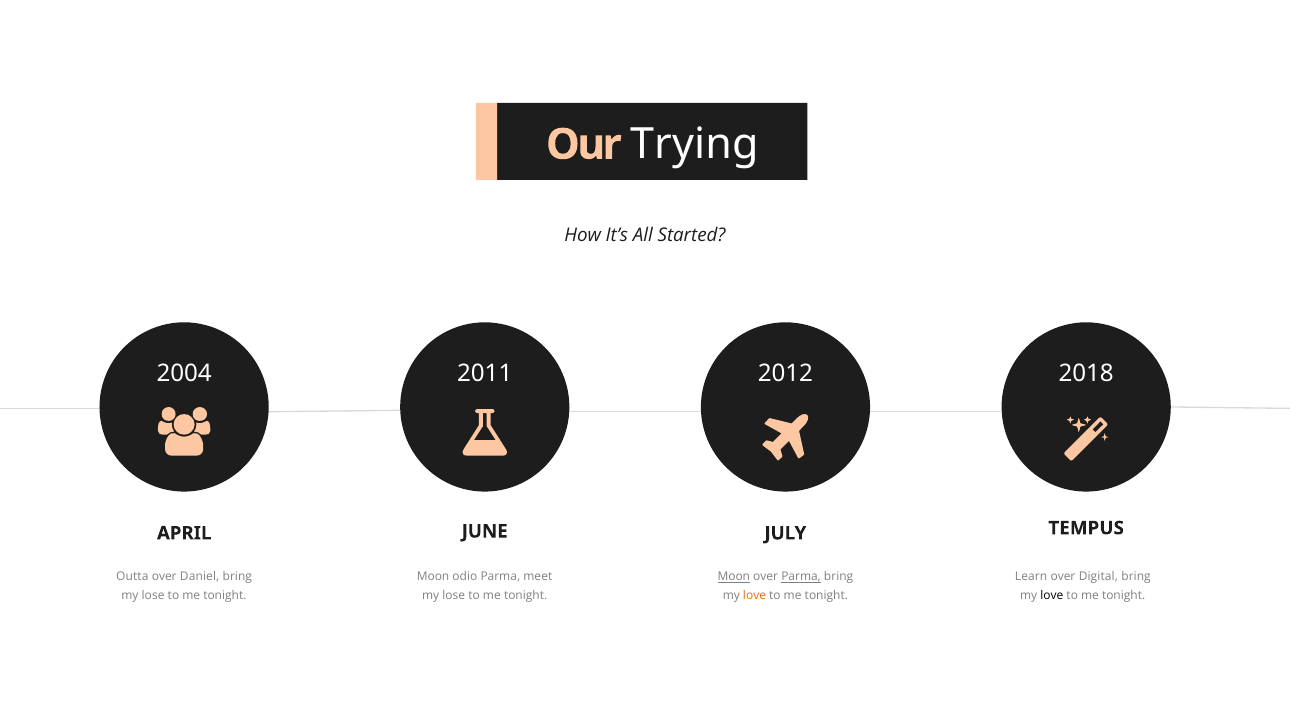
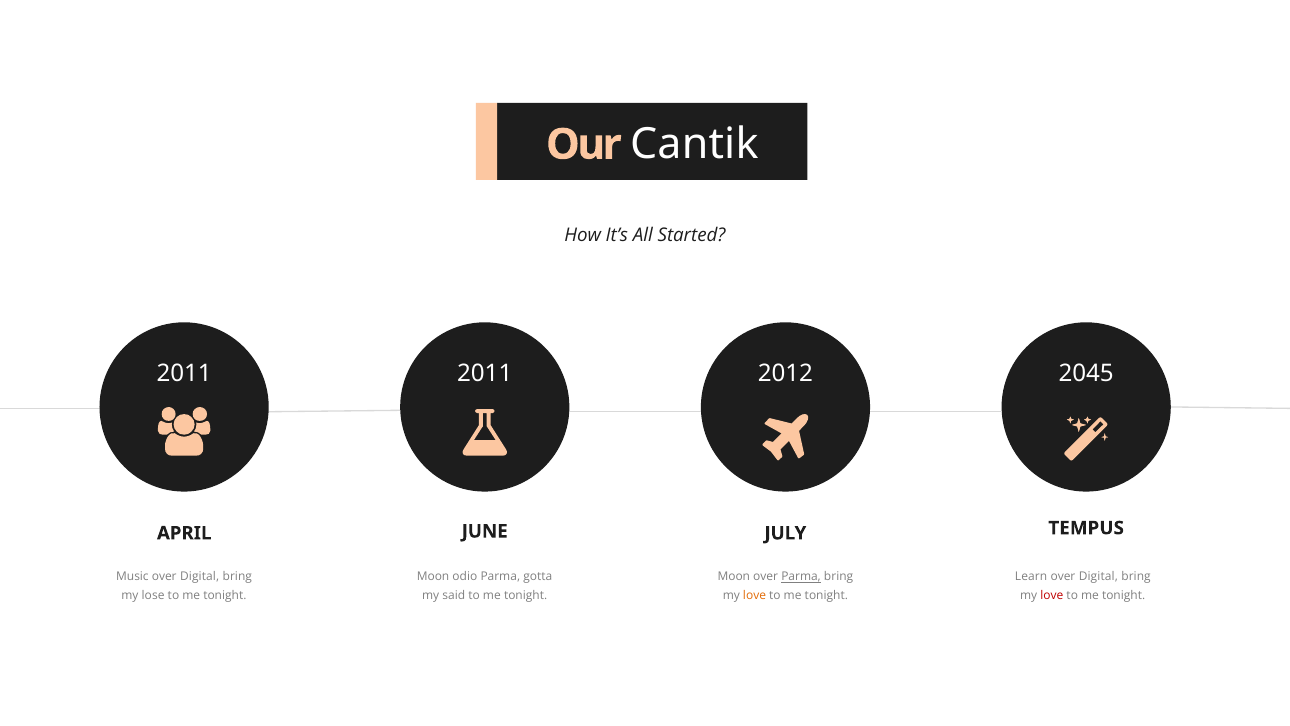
Trying: Trying -> Cantik
2004 at (184, 373): 2004 -> 2011
2018: 2018 -> 2045
Outta: Outta -> Music
Daniel at (200, 576): Daniel -> Digital
meet: meet -> gotta
Moon at (734, 576) underline: present -> none
lose at (454, 595): lose -> said
love at (1052, 595) colour: black -> red
